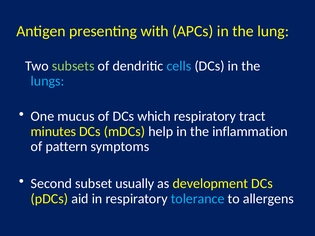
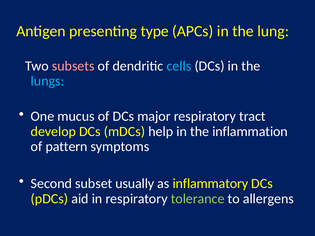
with: with -> type
subsets colour: light green -> pink
which: which -> major
minutes: minutes -> develop
development: development -> inflammatory
tolerance colour: light blue -> light green
